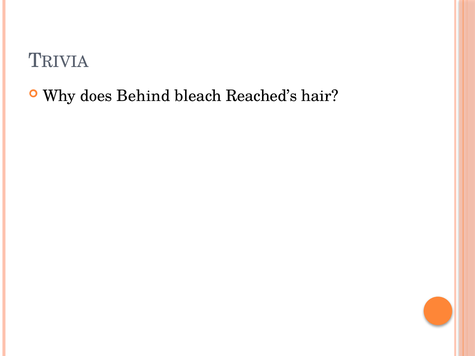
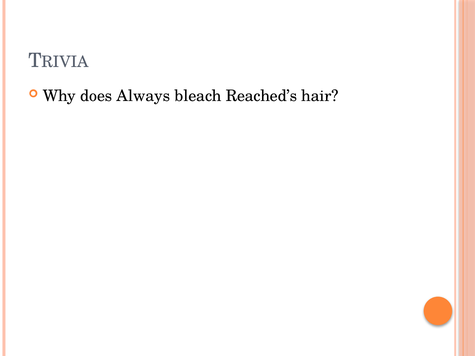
Behind: Behind -> Always
